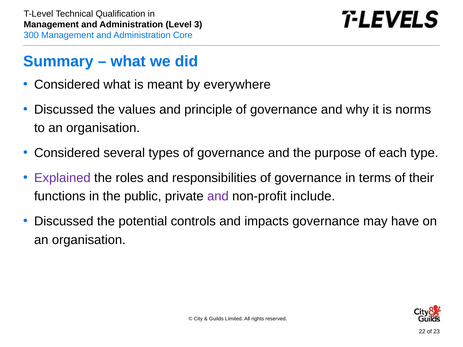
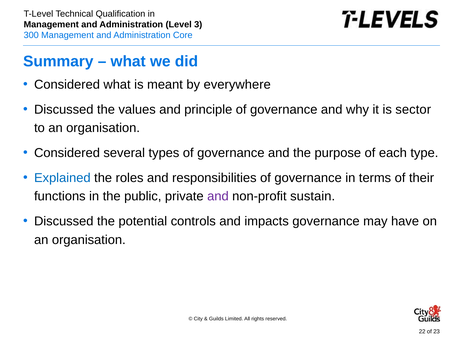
norms: norms -> sector
Explained colour: purple -> blue
include: include -> sustain
